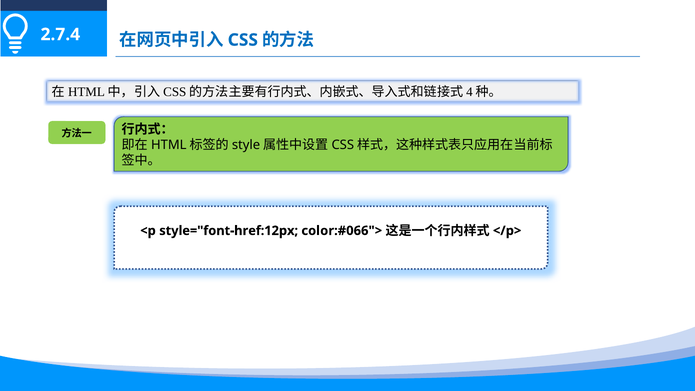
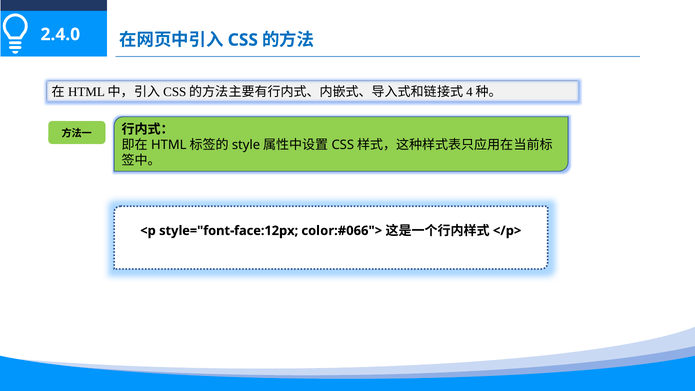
2.7.4: 2.7.4 -> 2.4.0
style="font-href:12px: style="font-href:12px -> style="font-face:12px
